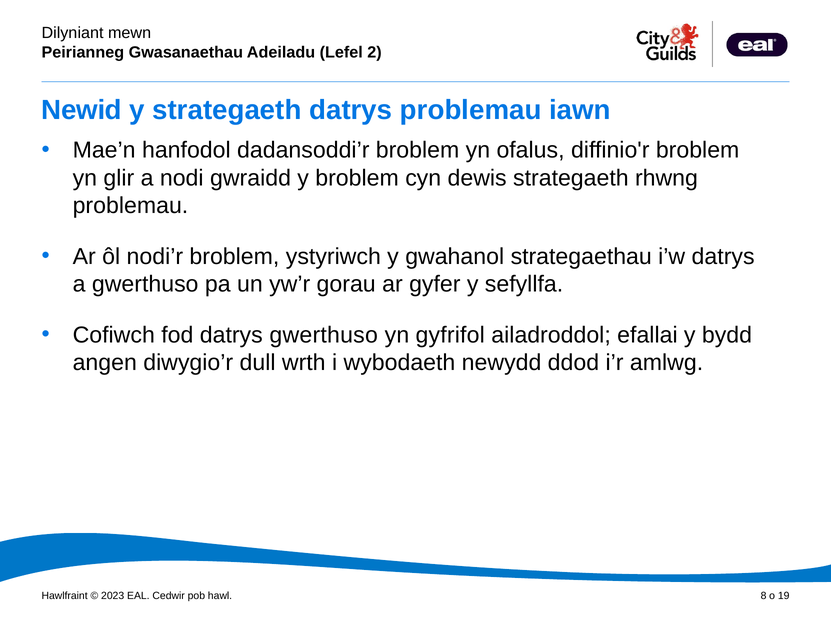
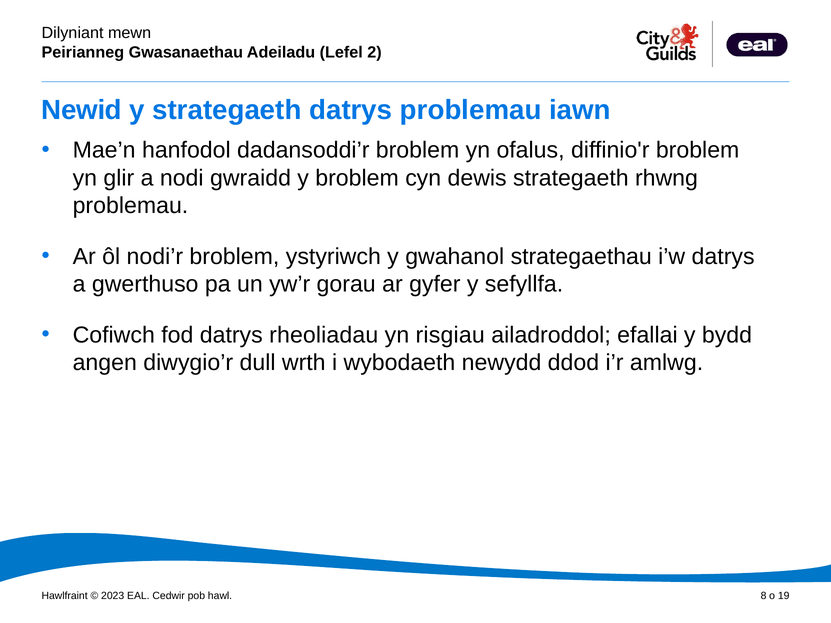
datrys gwerthuso: gwerthuso -> rheoliadau
gyfrifol: gyfrifol -> risgiau
